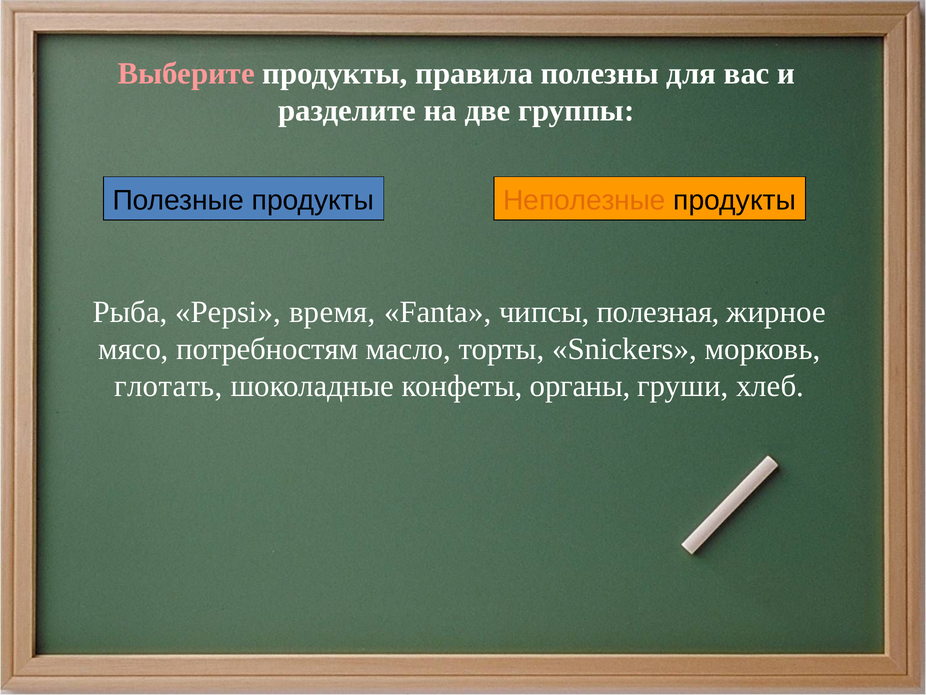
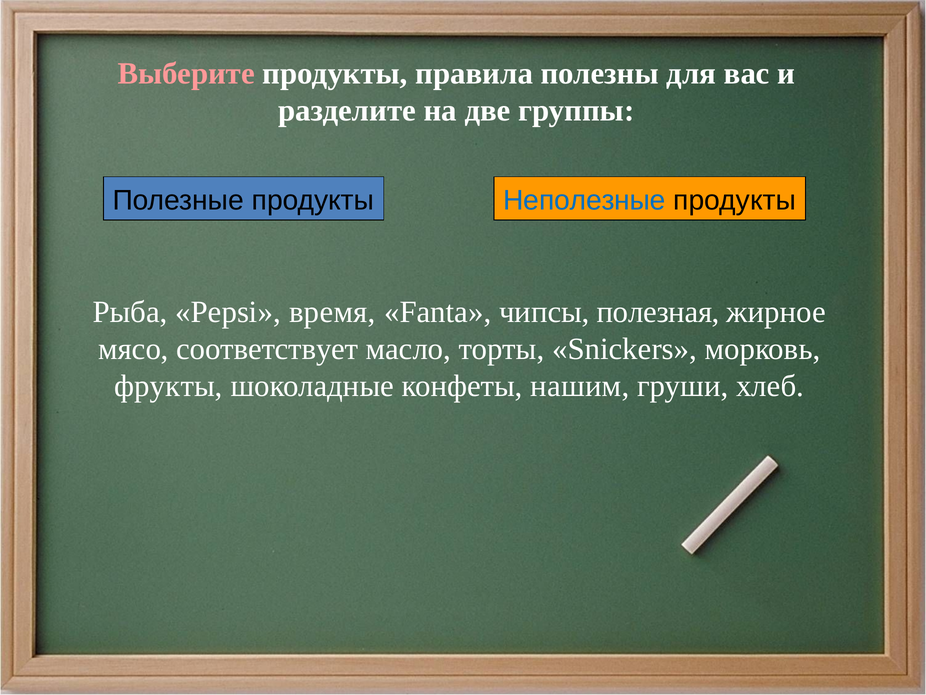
Неполезные colour: orange -> blue
потребностям: потребностям -> соответствует
глотать: глотать -> фрукты
органы: органы -> нашим
